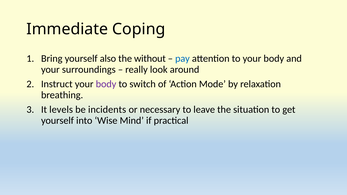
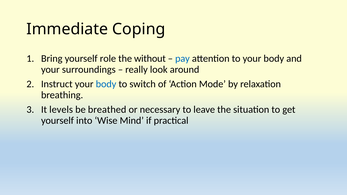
also: also -> role
body at (106, 84) colour: purple -> blue
incidents: incidents -> breathed
